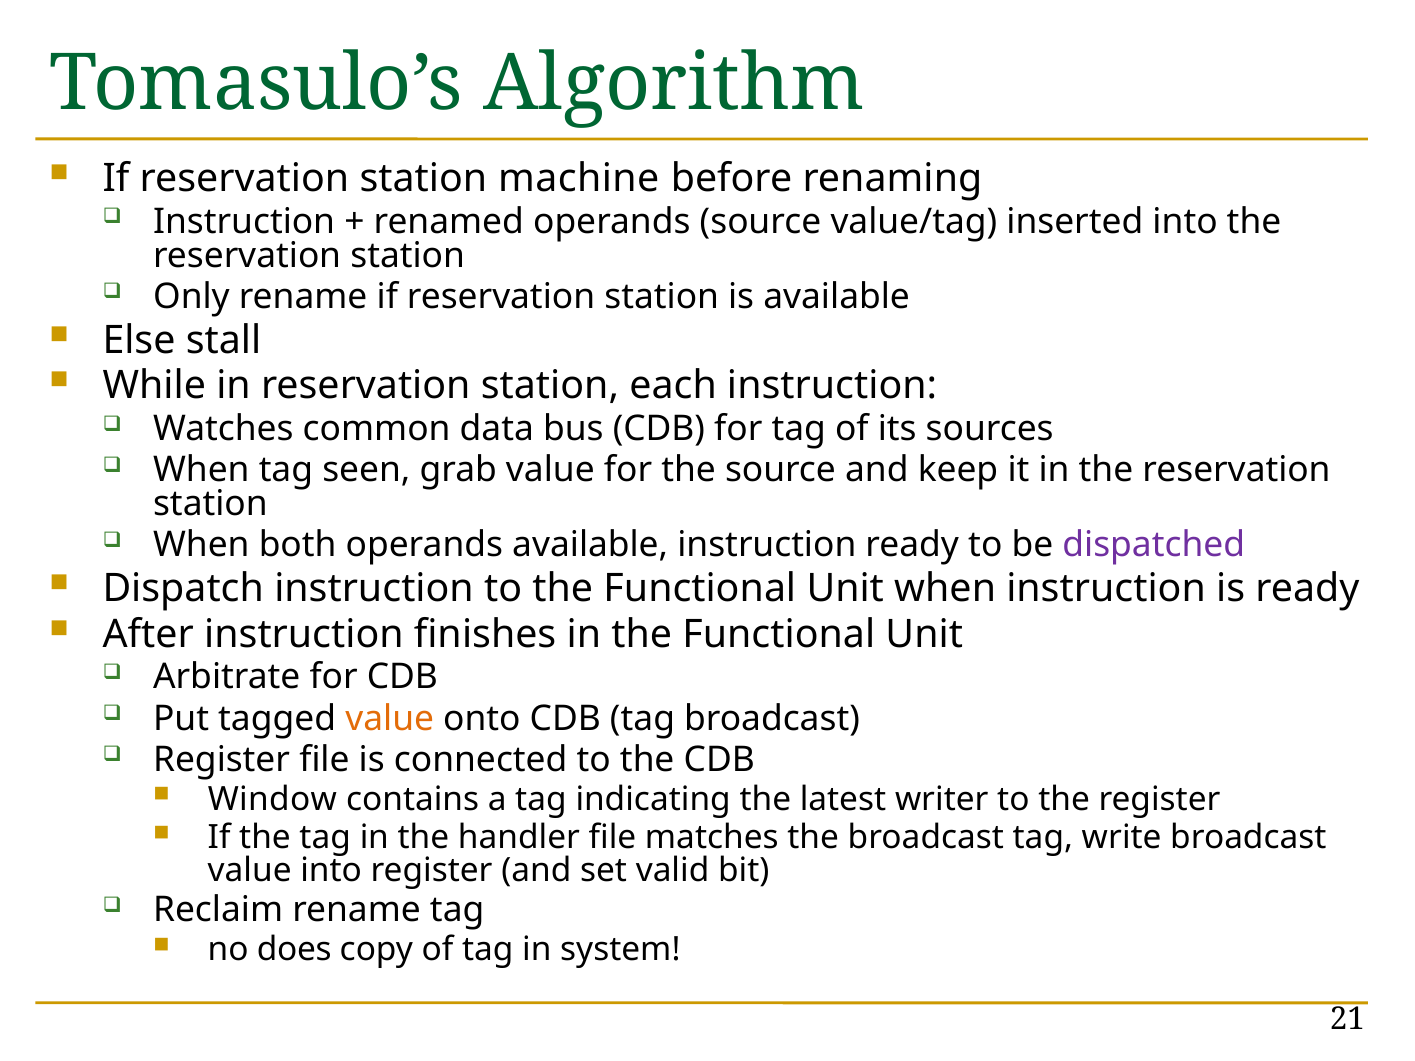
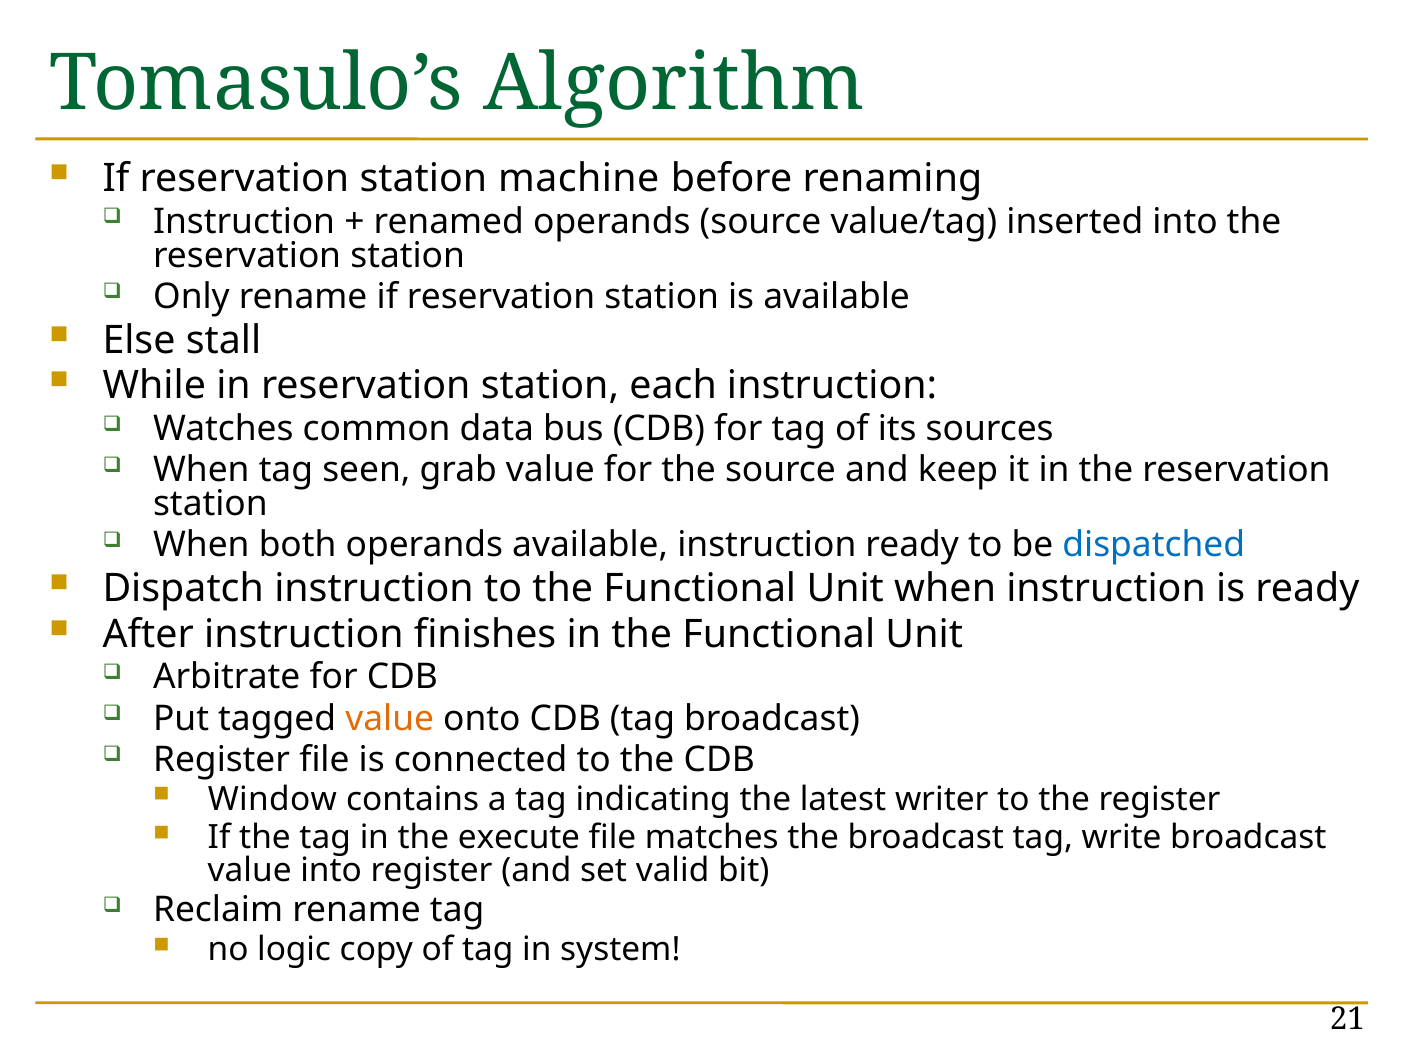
dispatched colour: purple -> blue
handler: handler -> execute
does: does -> logic
